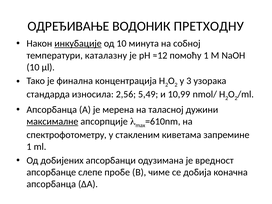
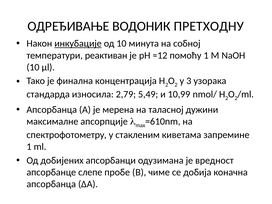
каталазну: каталазну -> реактиван
2,56: 2,56 -> 2,79
максималне underline: present -> none
